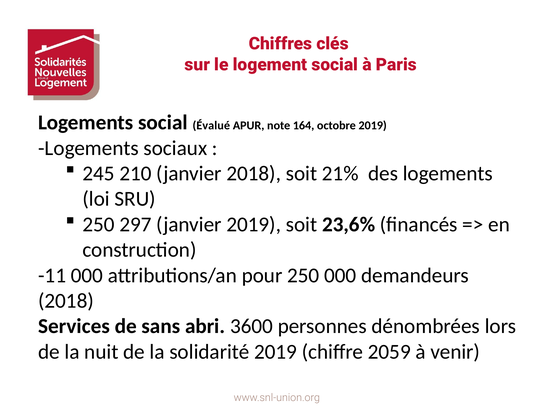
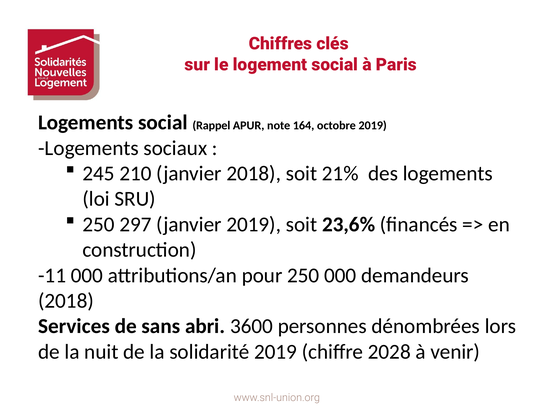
Évalué: Évalué -> Rappel
2059: 2059 -> 2028
